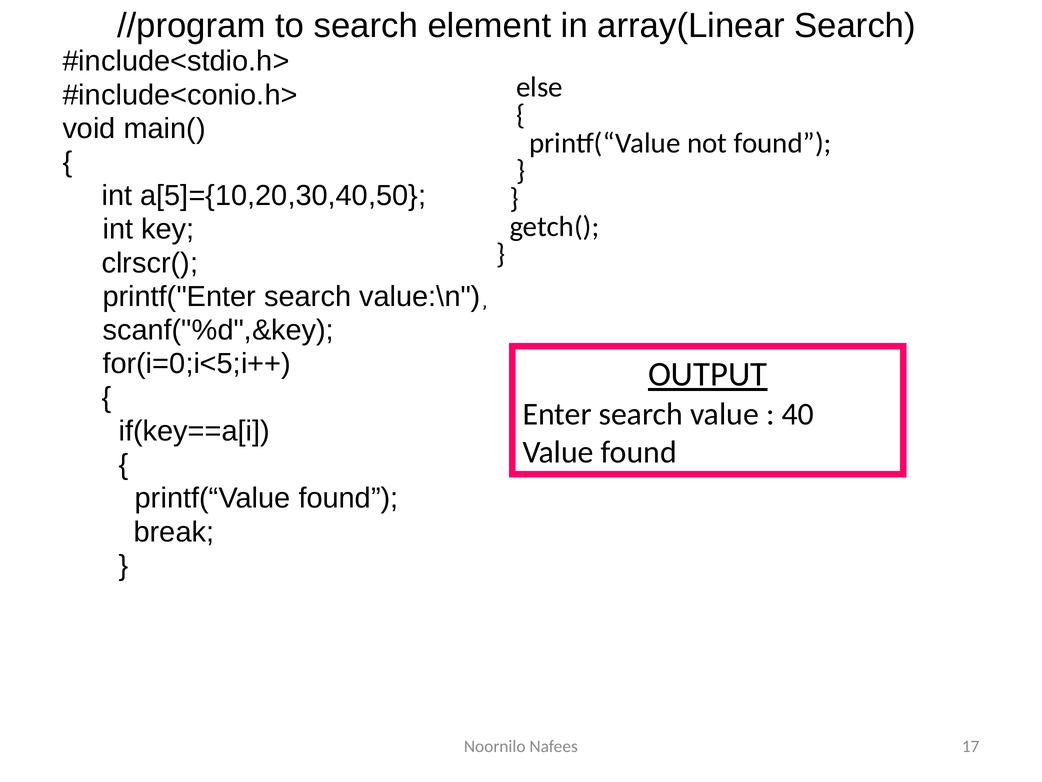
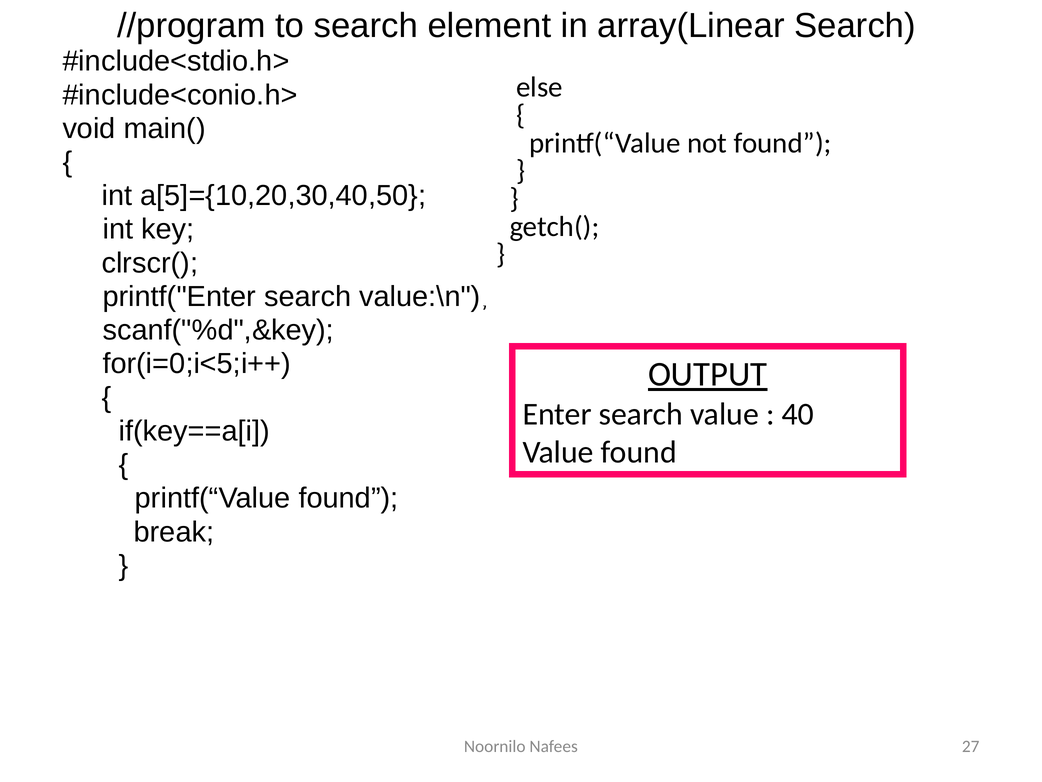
17: 17 -> 27
